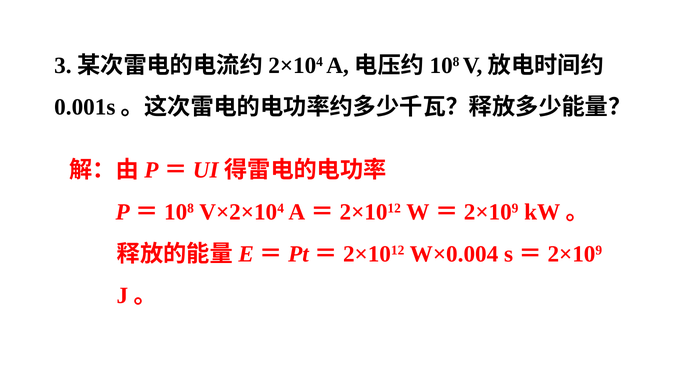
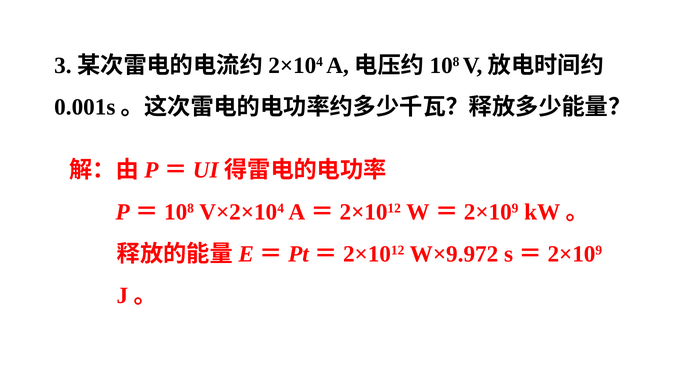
W×0.004: W×0.004 -> W×9.972
